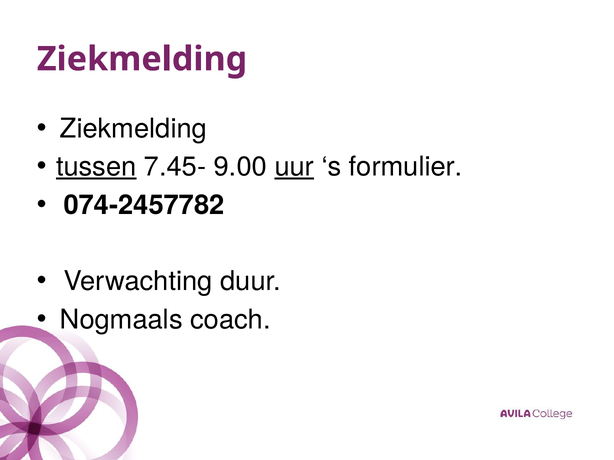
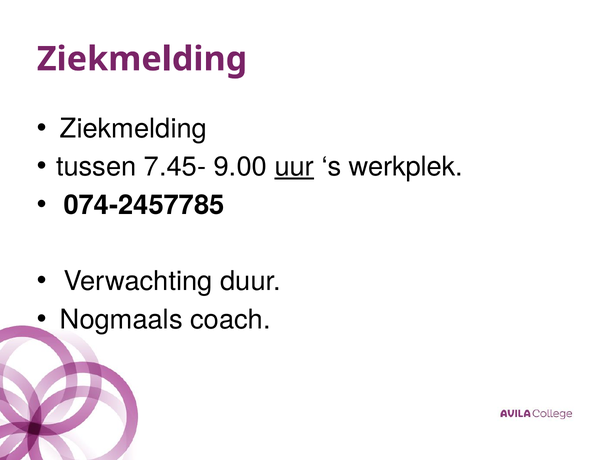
tussen underline: present -> none
formulier: formulier -> werkplek
074-2457782: 074-2457782 -> 074-2457785
